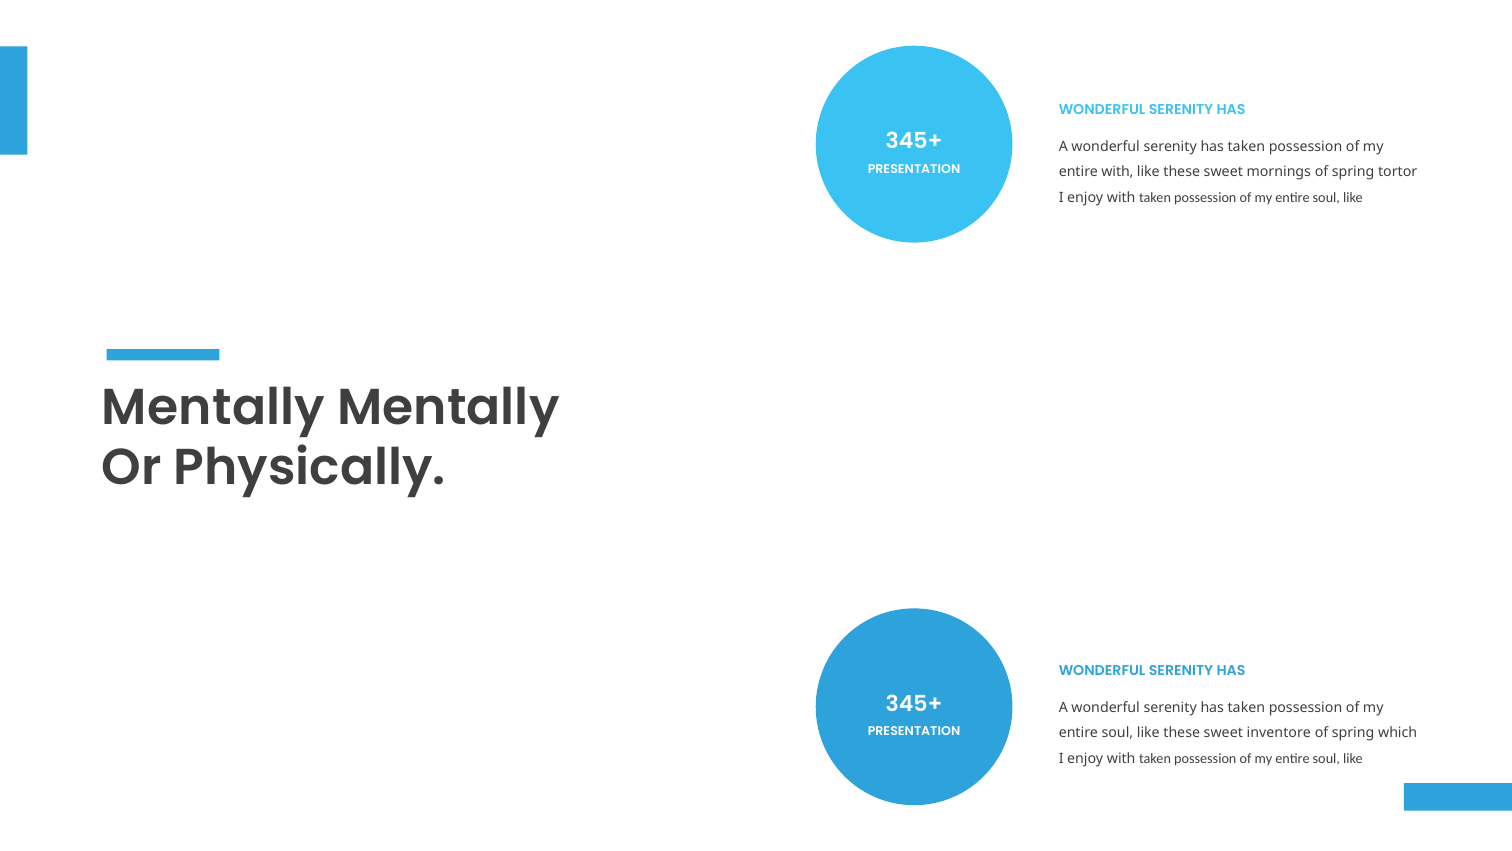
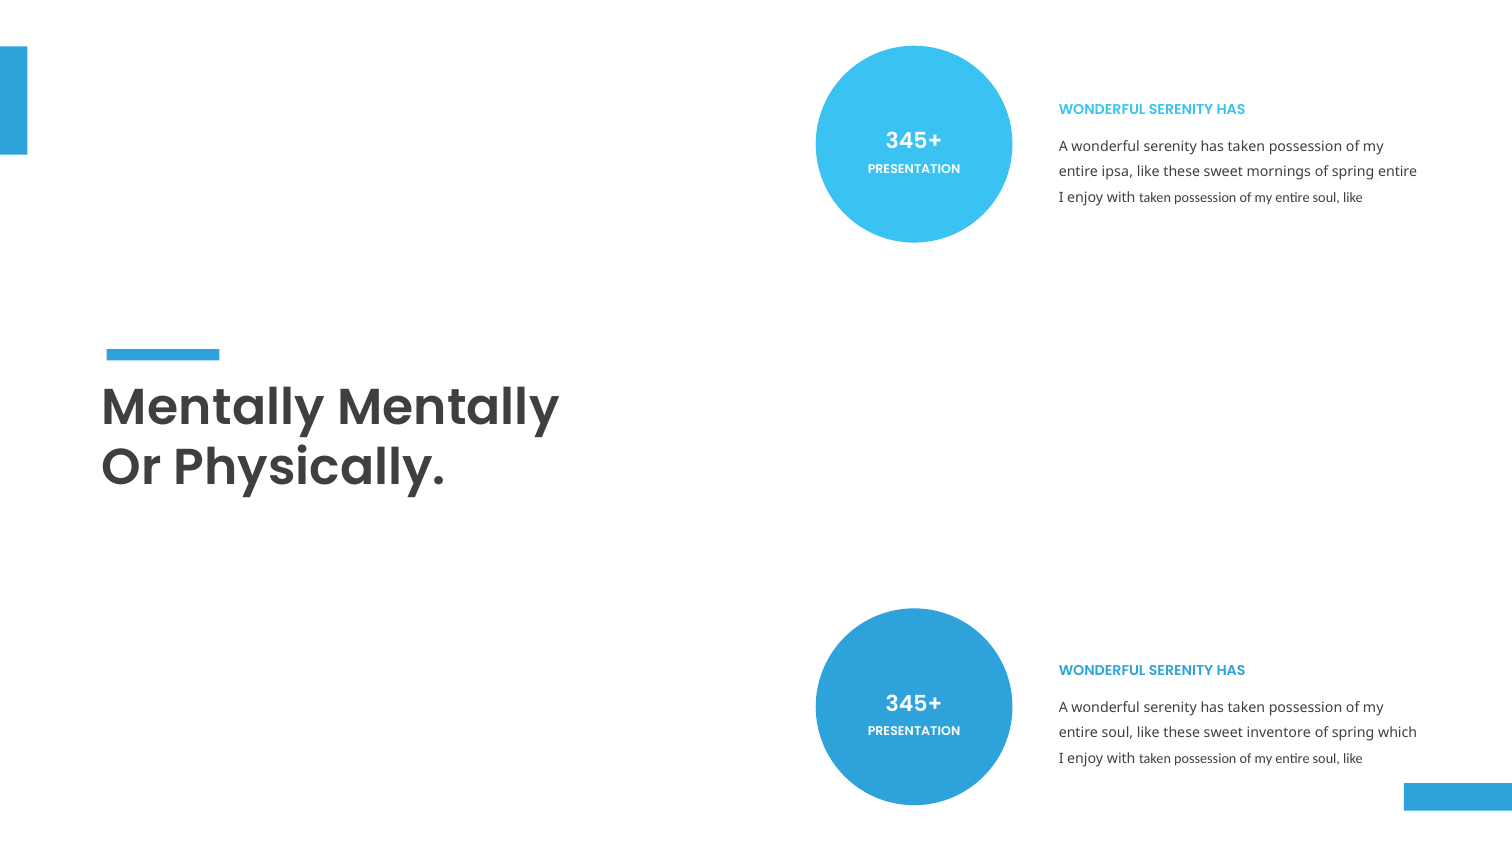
entire with: with -> ipsa
spring tortor: tortor -> entire
